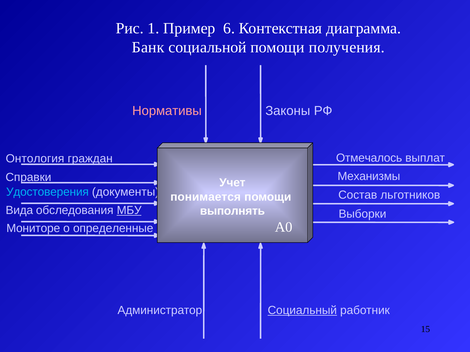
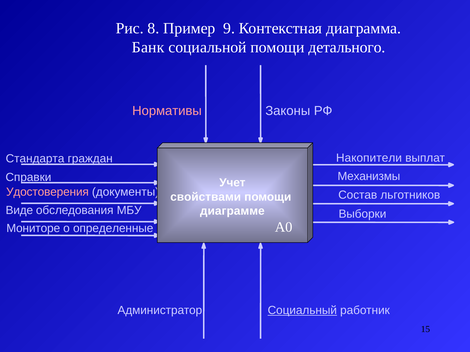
1: 1 -> 8
6: 6 -> 9
получения: получения -> детального
Отмечалось: Отмечалось -> Накопители
Онтология: Онтология -> Стандарта
Удостоверения colour: light blue -> pink
понимается: понимается -> свойствами
Вида: Вида -> Виде
МБУ underline: present -> none
выполнять: выполнять -> диаграмме
